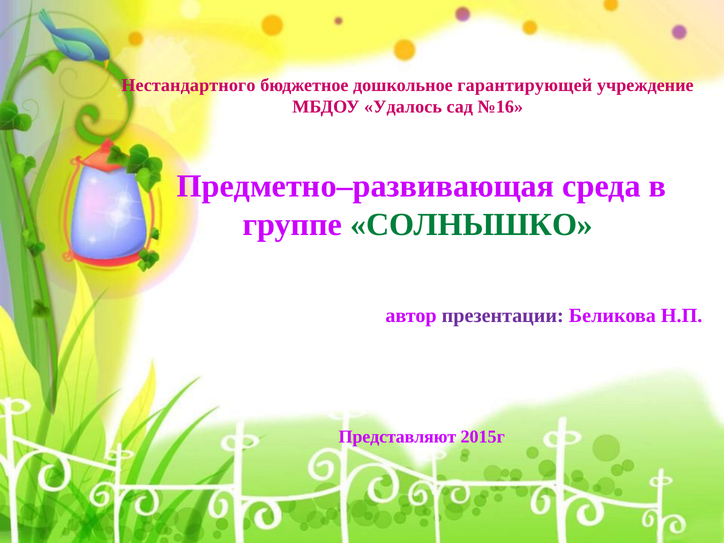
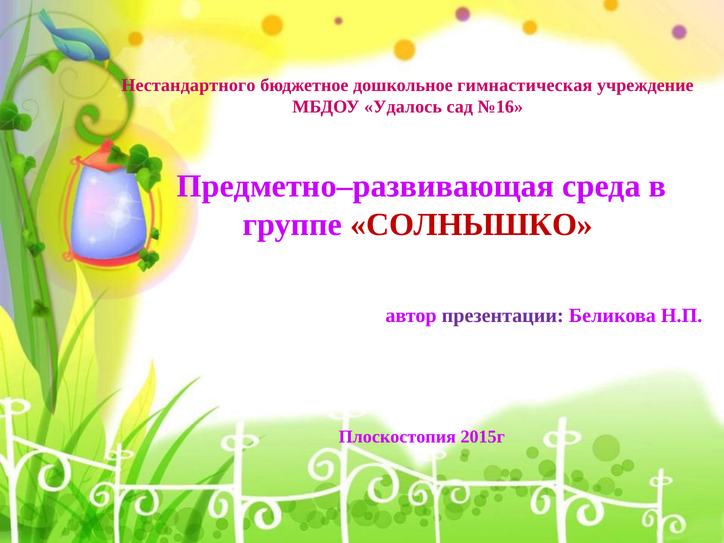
гарантирующей: гарантирующей -> гимнастическая
СОЛНЫШКО colour: green -> red
Представляют: Представляют -> Плоскостопия
